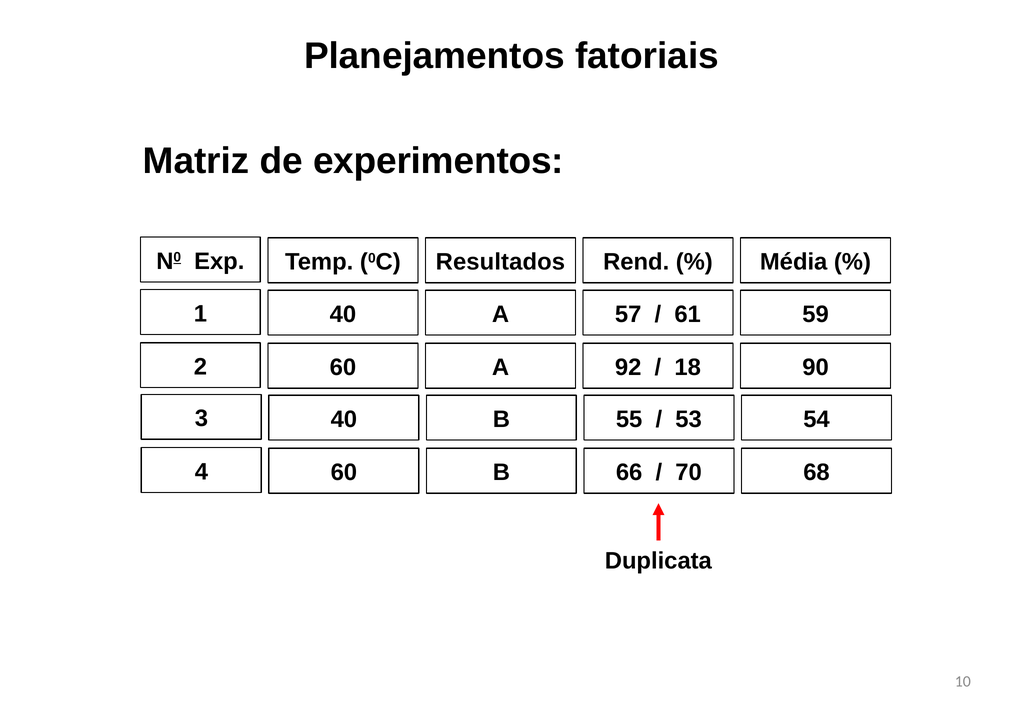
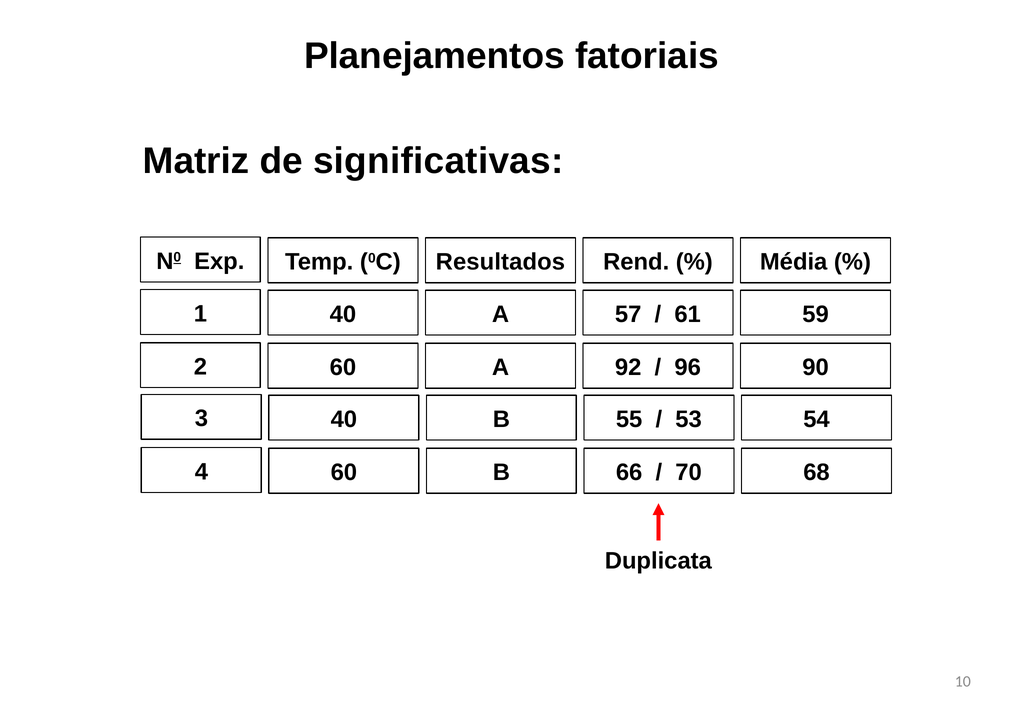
experimentos: experimentos -> significativas
18: 18 -> 96
